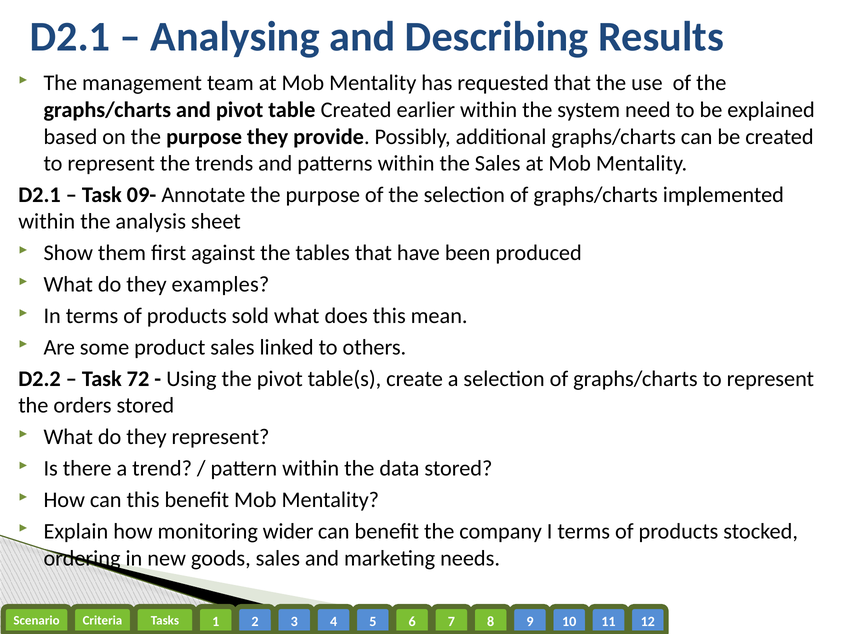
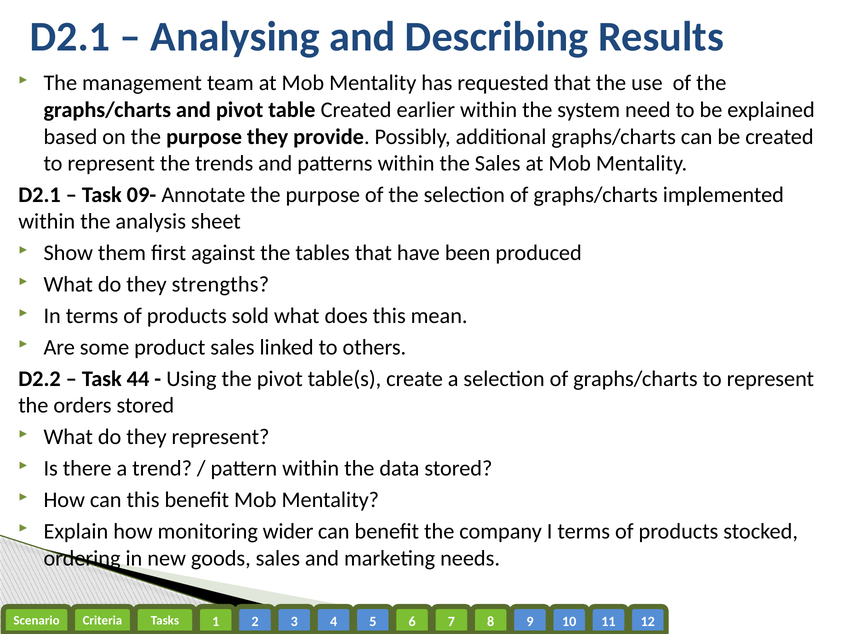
examples: examples -> strengths
72: 72 -> 44
